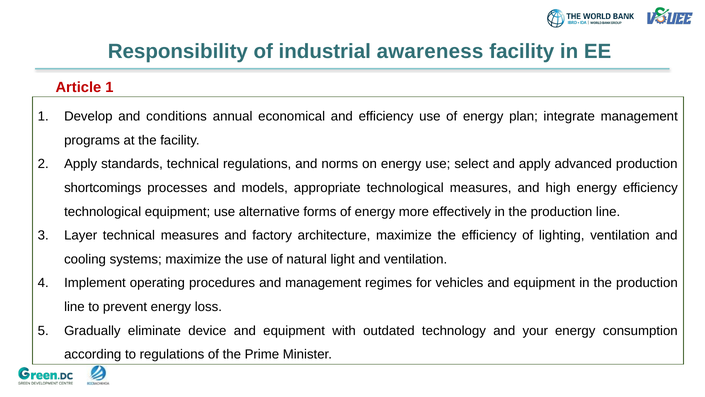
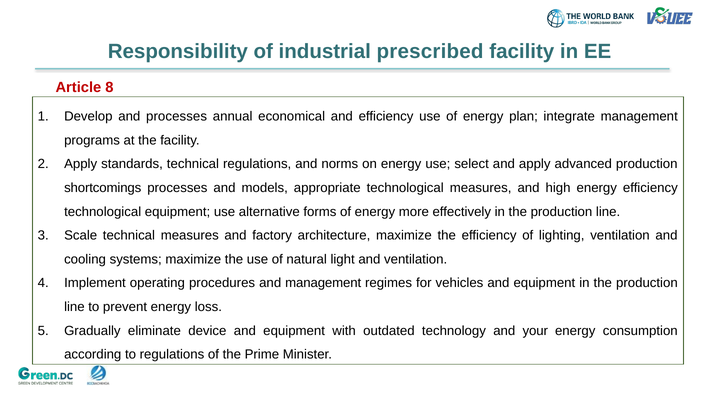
awareness: awareness -> prescribed
Article 1: 1 -> 8
and conditions: conditions -> processes
Layer: Layer -> Scale
